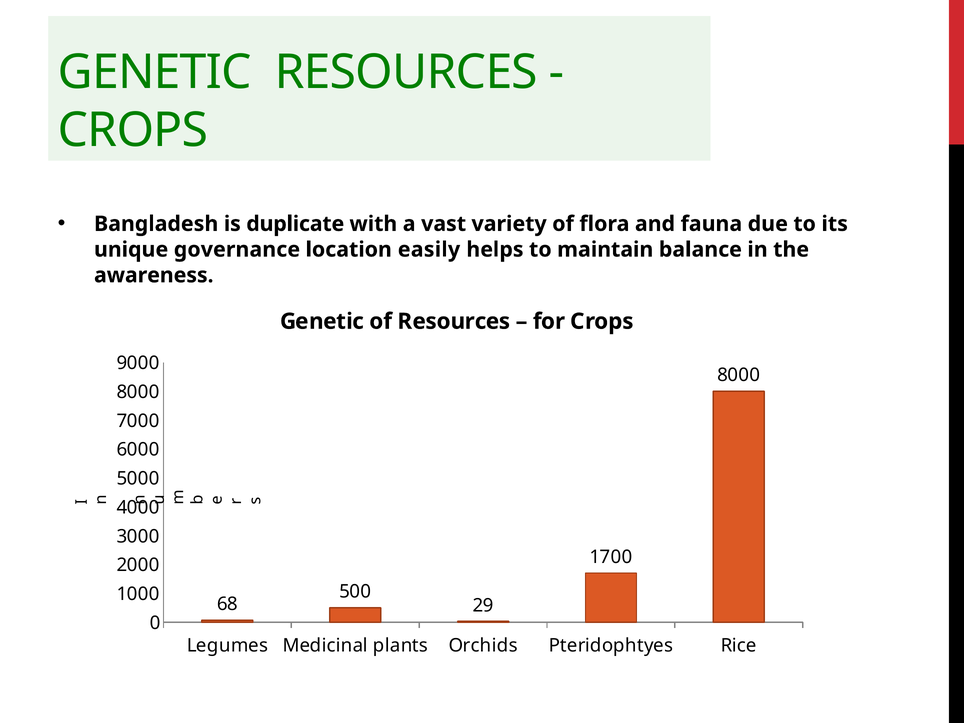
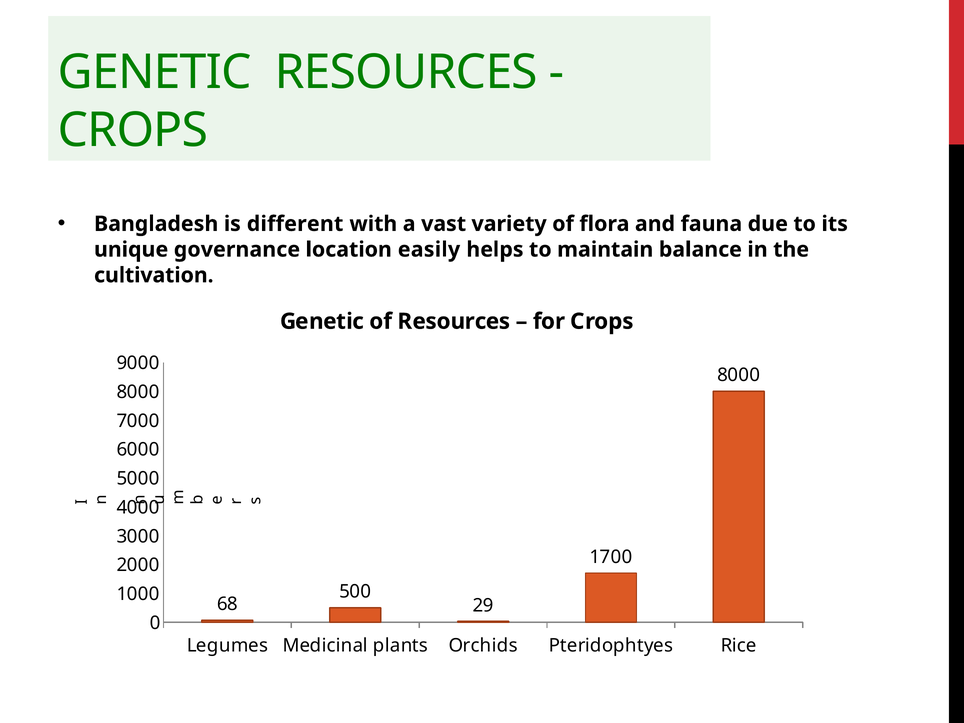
duplicate: duplicate -> different
awareness: awareness -> cultivation
